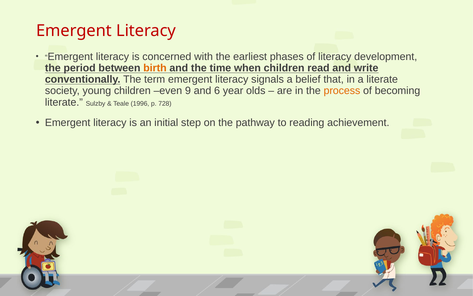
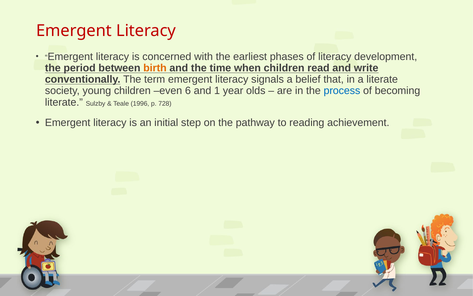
9: 9 -> 6
6: 6 -> 1
process colour: orange -> blue
